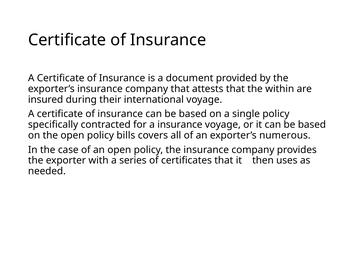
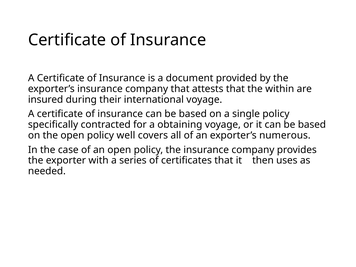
a insurance: insurance -> obtaining
bills: bills -> well
